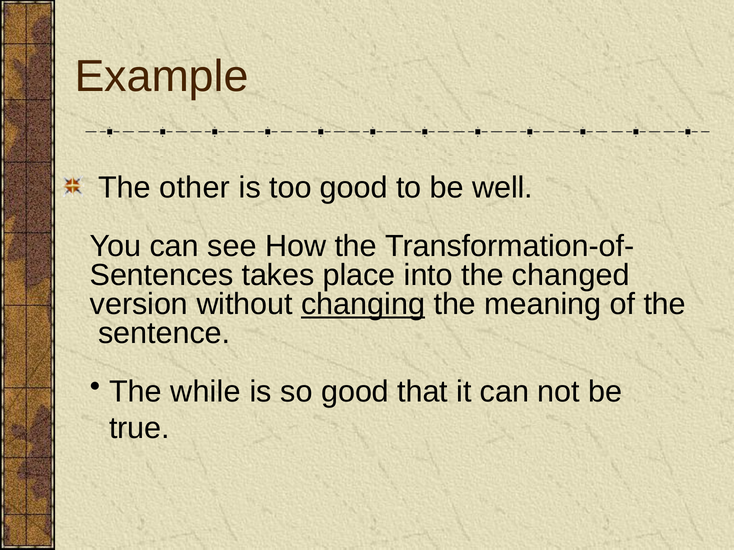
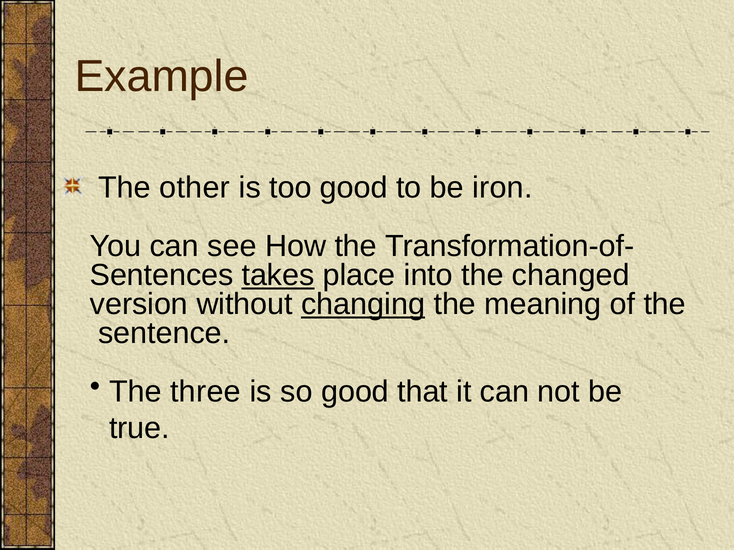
well: well -> iron
takes underline: none -> present
while: while -> three
